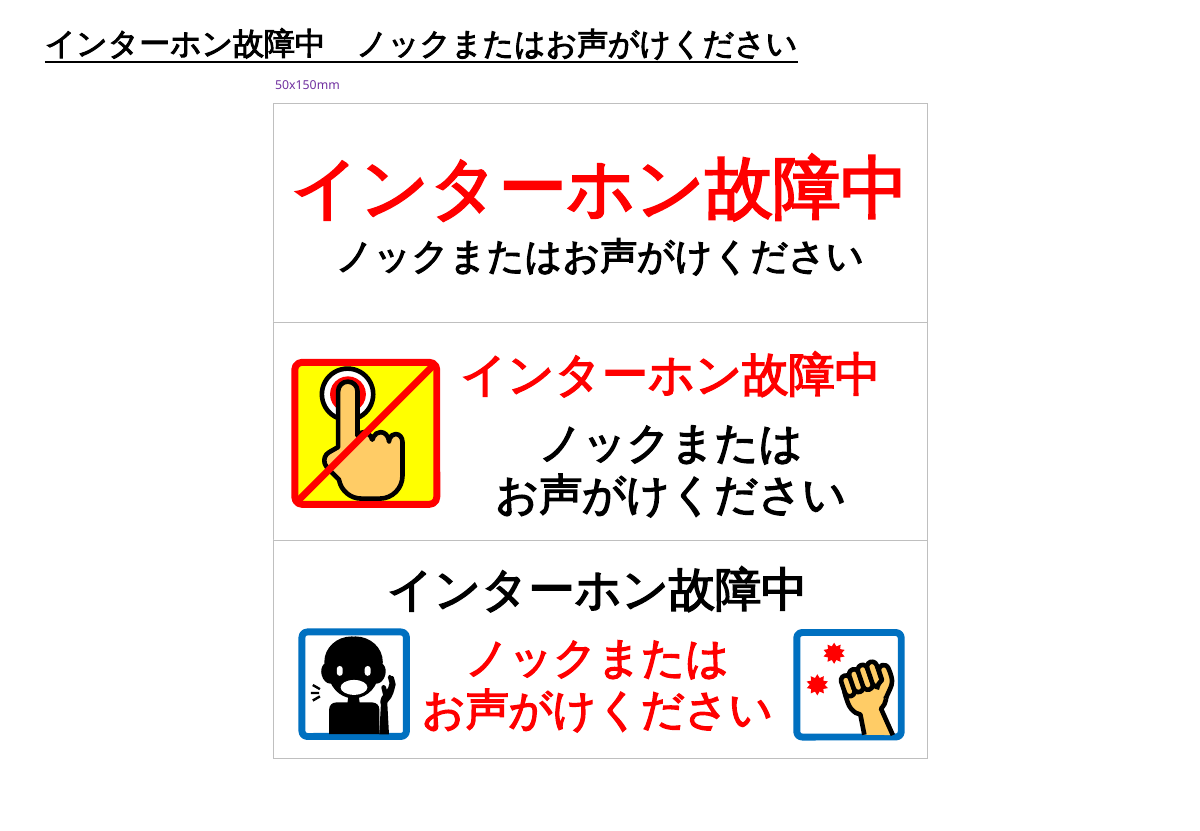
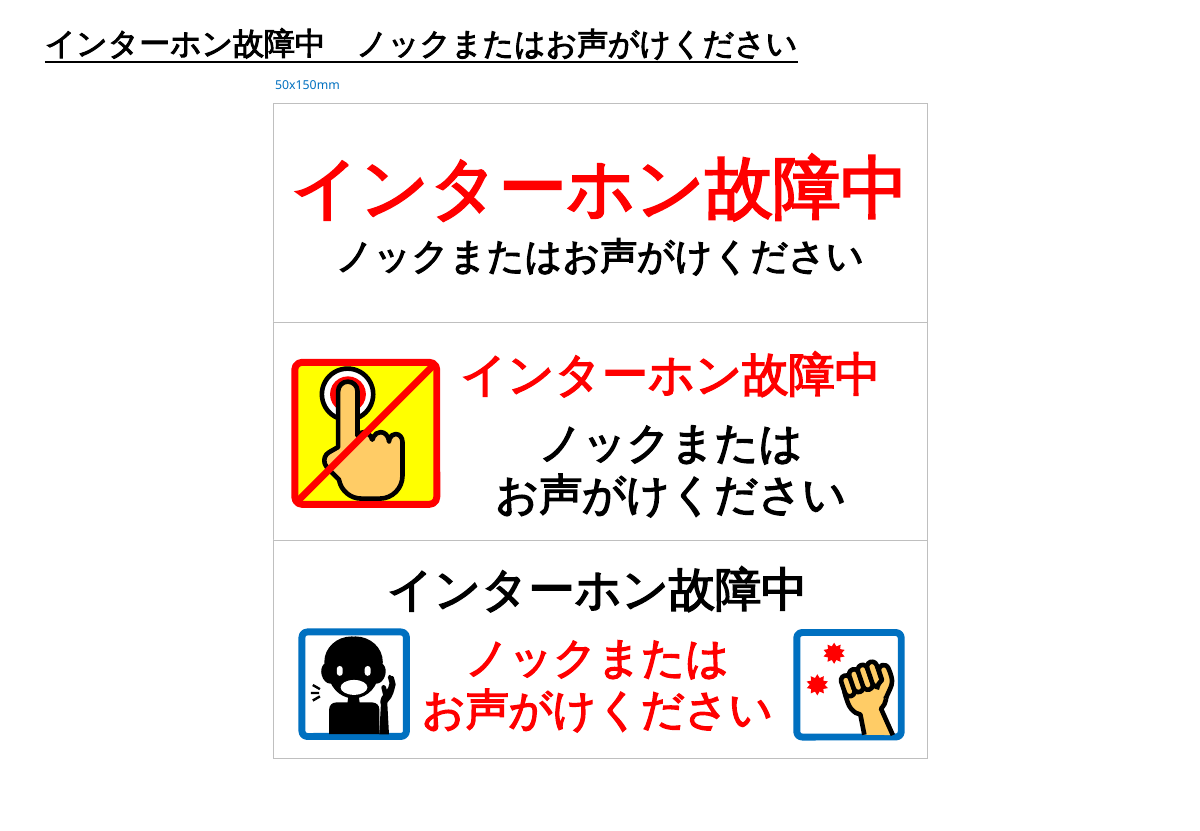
50x150mm colour: purple -> blue
